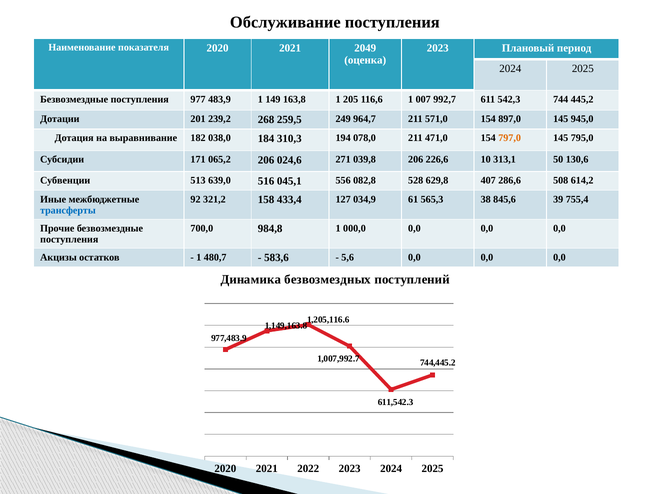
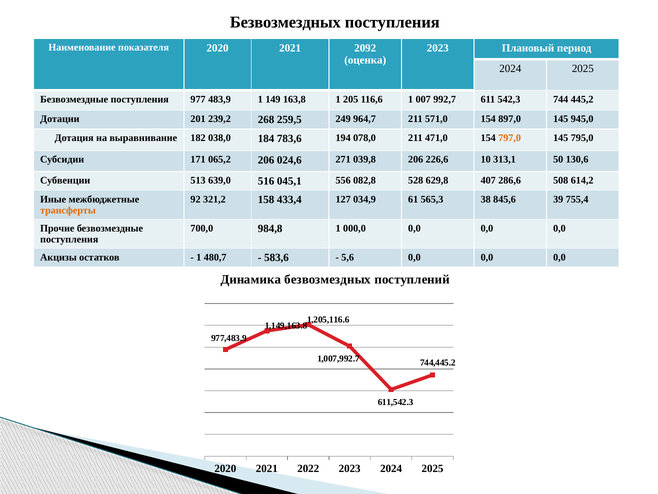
Обслуживание at (285, 22): Обслуживание -> Безвозмездных
2049: 2049 -> 2092
310,3: 310,3 -> 783,6
трансферты colour: blue -> orange
